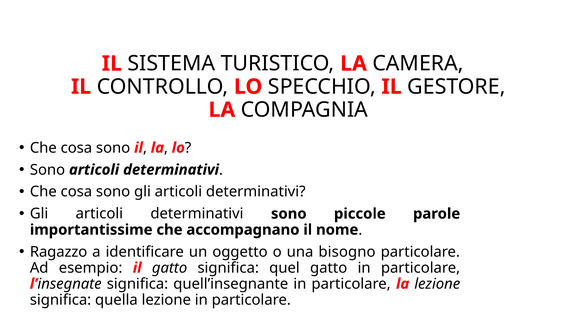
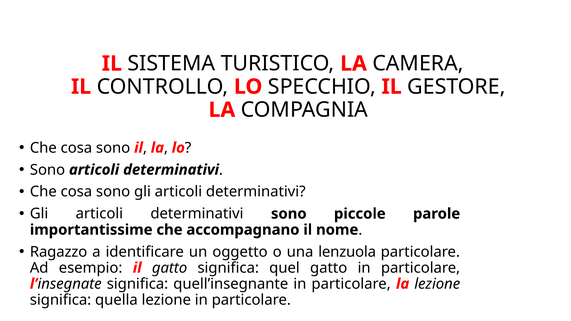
bisogno: bisogno -> lenzuola
